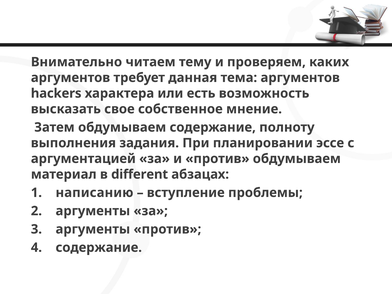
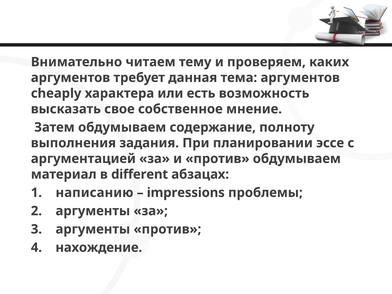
hackers: hackers -> cheaply
вступление: вступление -> impressions
4 содержание: содержание -> нахождение
